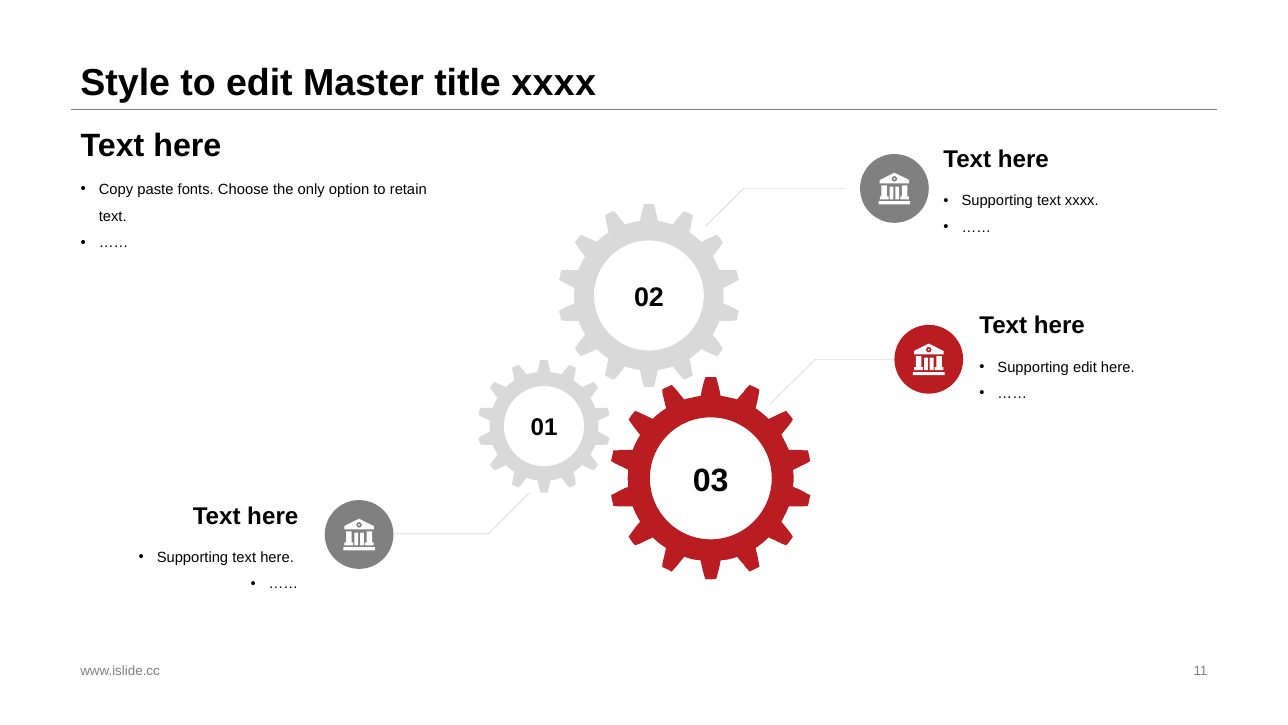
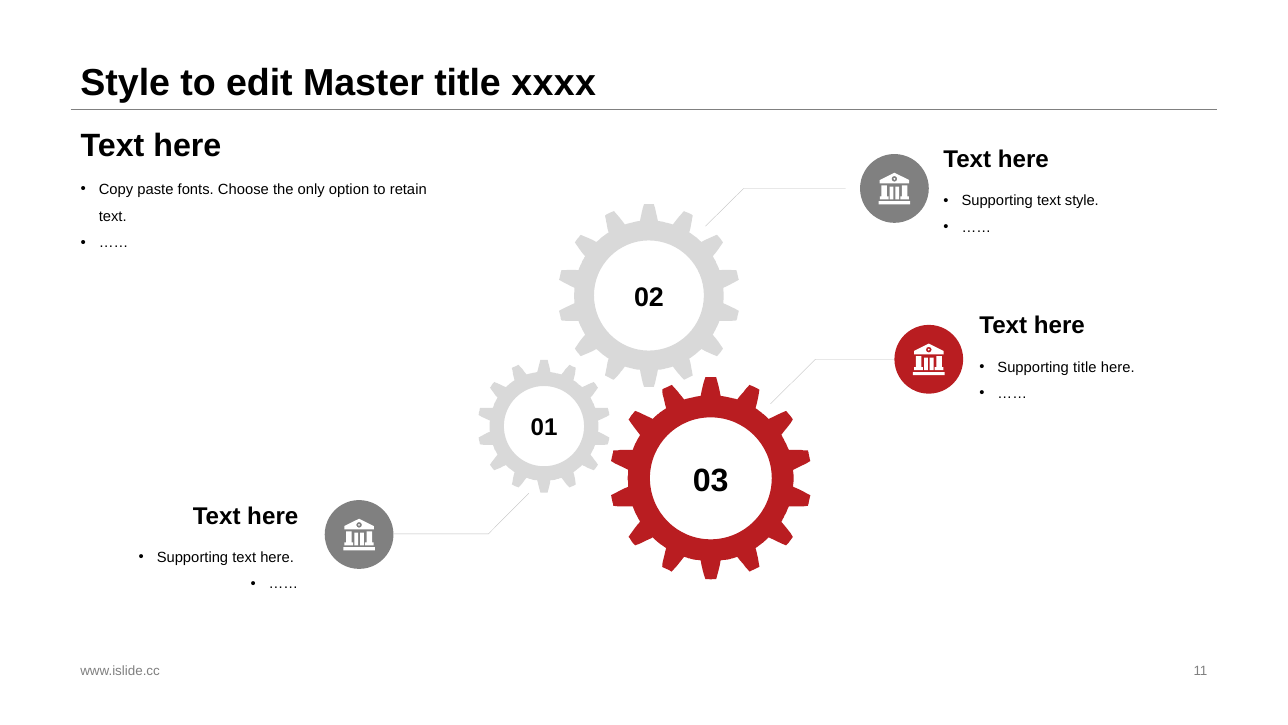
text xxxx: xxxx -> style
Supporting edit: edit -> title
